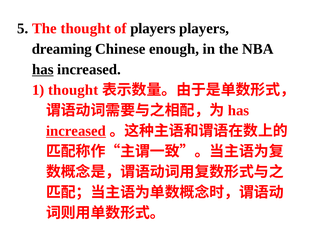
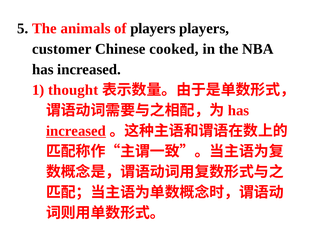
The thought: thought -> animals
dreaming: dreaming -> customer
enough: enough -> cooked
has at (43, 70) underline: present -> none
